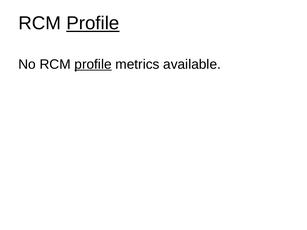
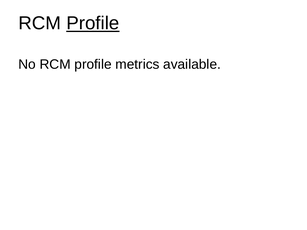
profile at (93, 64) underline: present -> none
